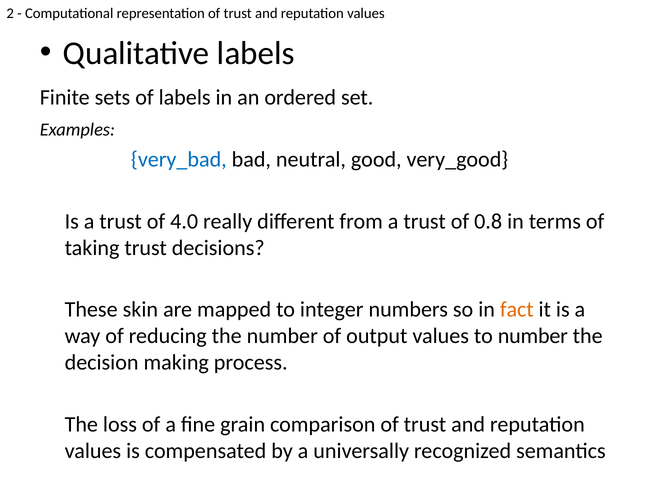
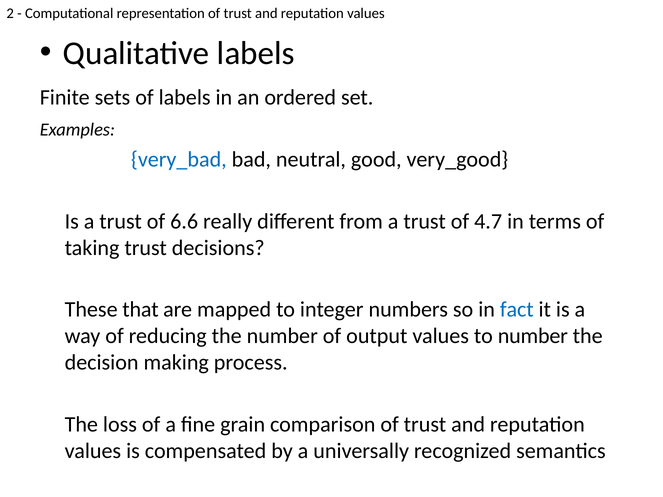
4.0: 4.0 -> 6.6
0.8: 0.8 -> 4.7
skin: skin -> that
fact colour: orange -> blue
